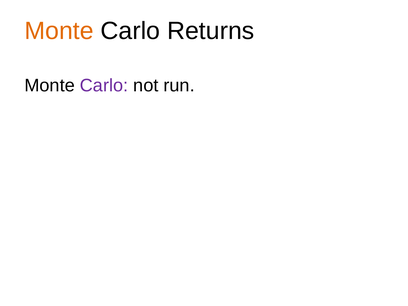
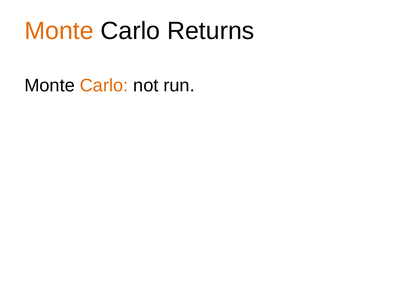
Carlo at (104, 86) colour: purple -> orange
